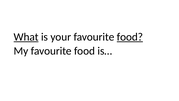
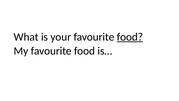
What underline: present -> none
